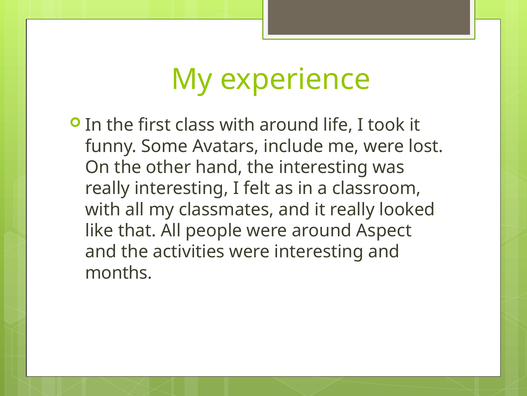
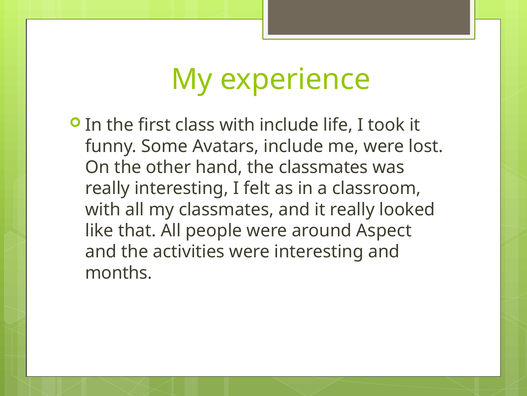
with around: around -> include
the interesting: interesting -> classmates
